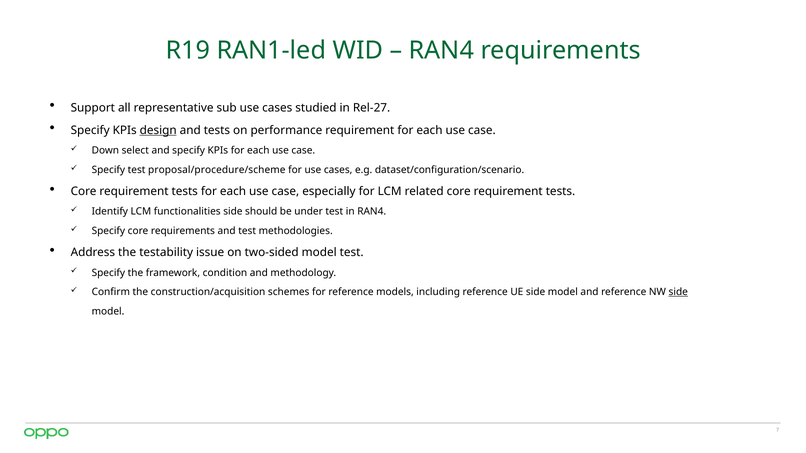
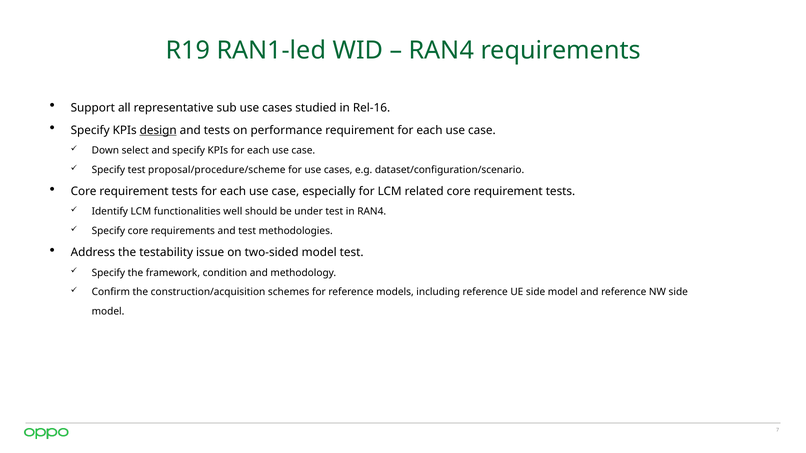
Rel-27: Rel-27 -> Rel-16
functionalities side: side -> well
side at (678, 292) underline: present -> none
